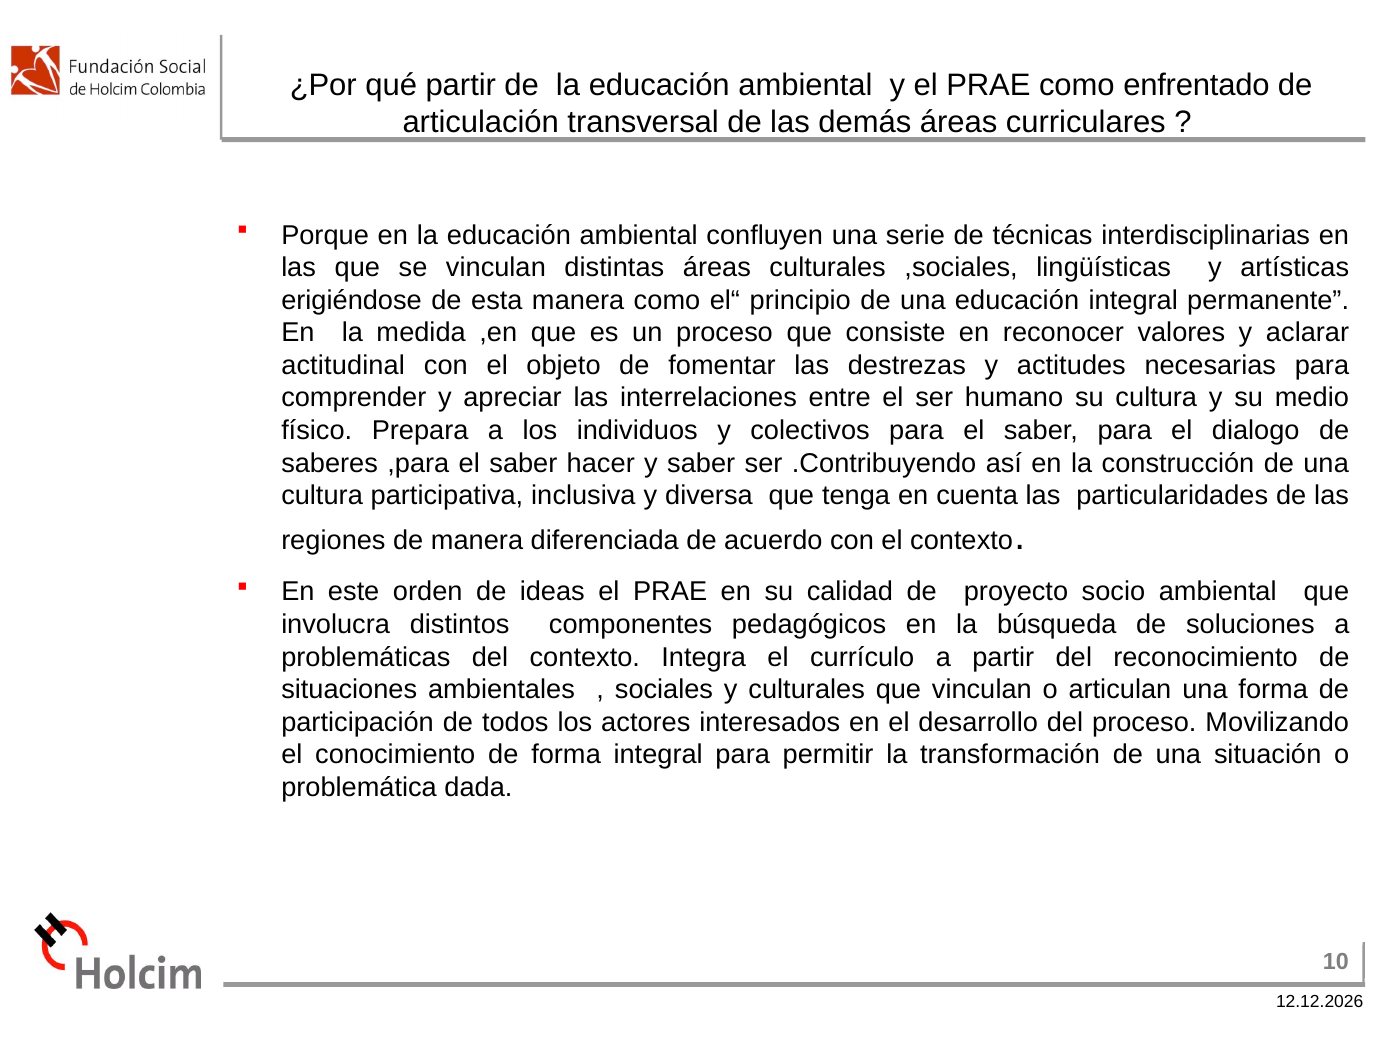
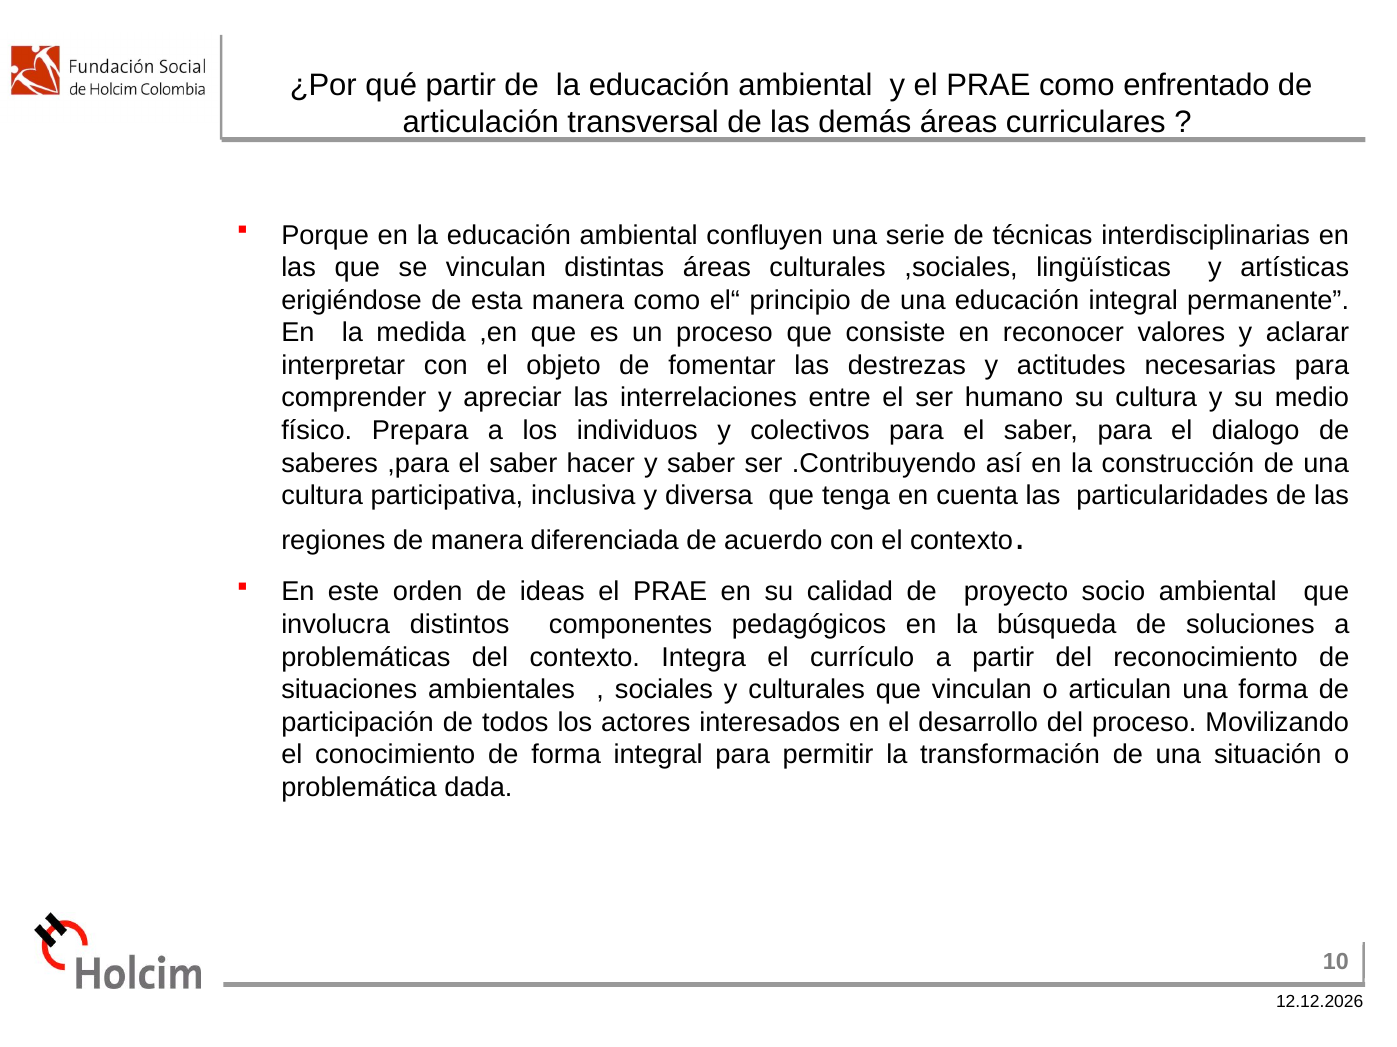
actitudinal: actitudinal -> interpretar
